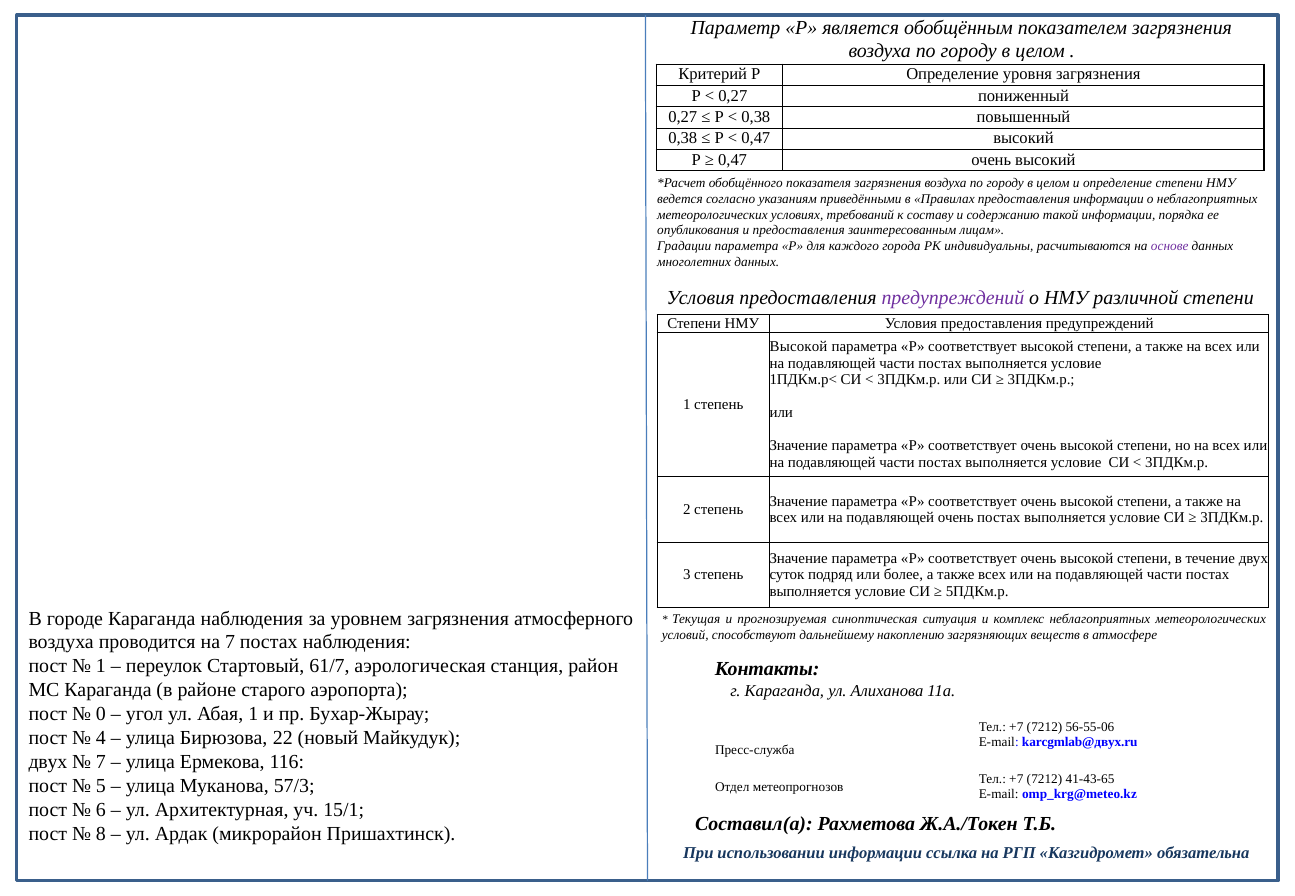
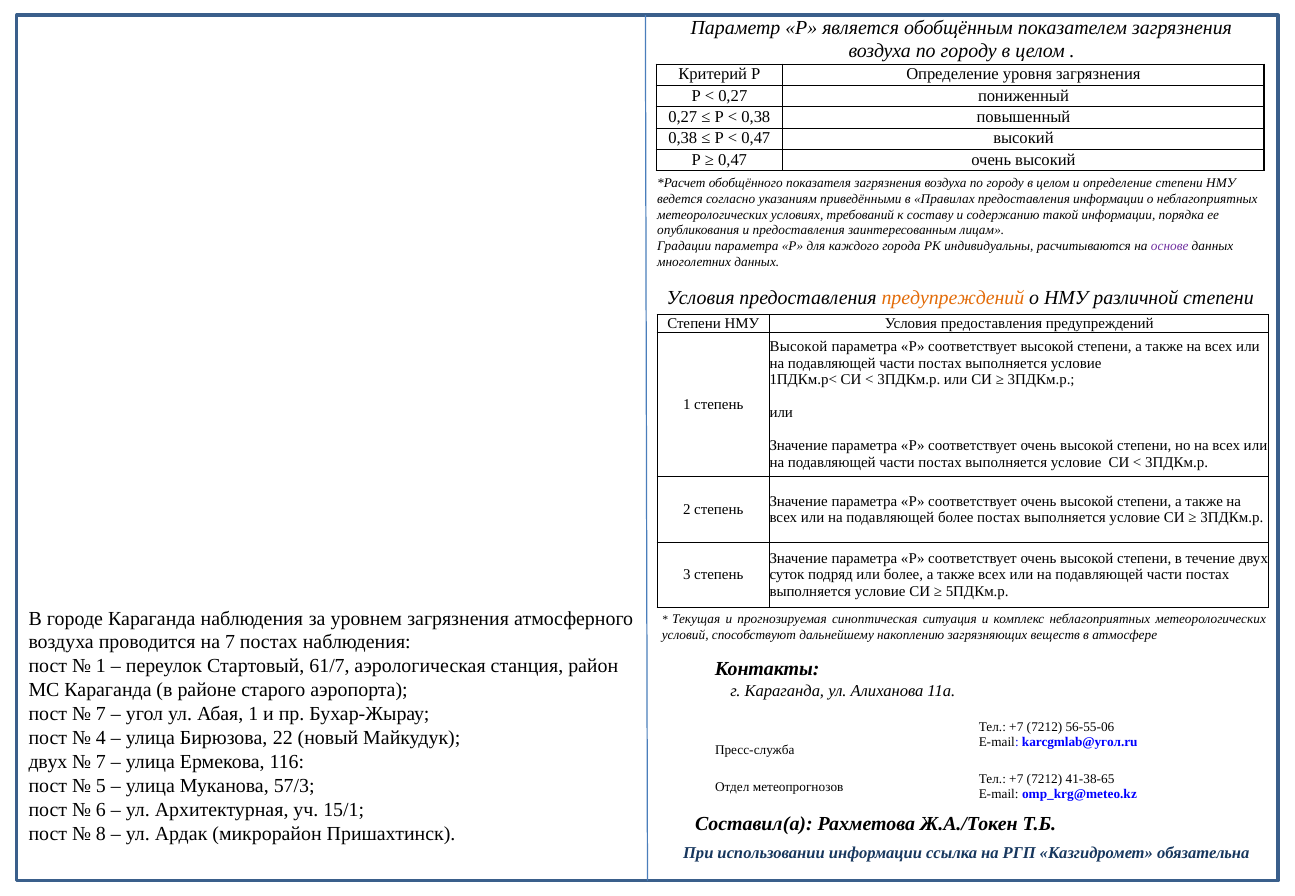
предупреждений at (953, 298) colour: purple -> orange
подавляющей очень: очень -> более
0 at (101, 715): 0 -> 7
karcgmlab@двух.ru: karcgmlab@двух.ru -> karcgmlab@угол.ru
41-43-65: 41-43-65 -> 41-38-65
